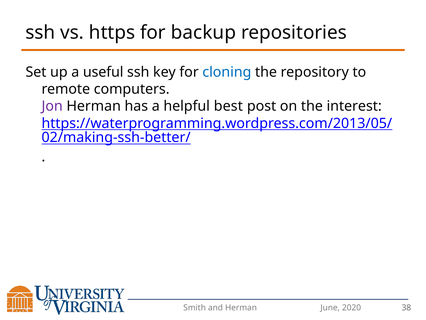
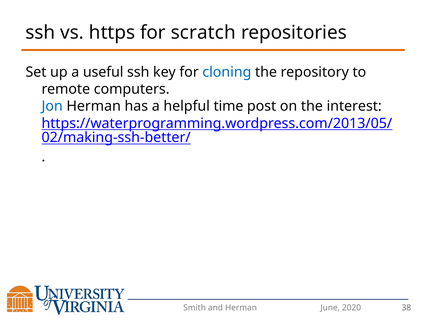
backup: backup -> scratch
Jon colour: purple -> blue
best: best -> time
